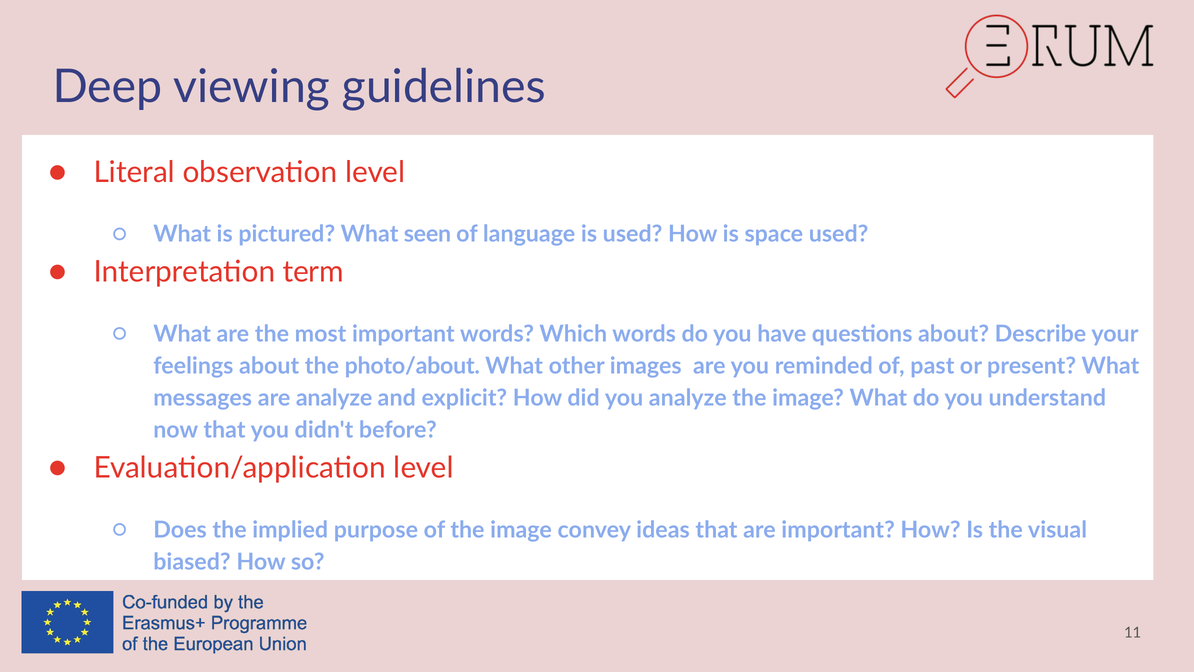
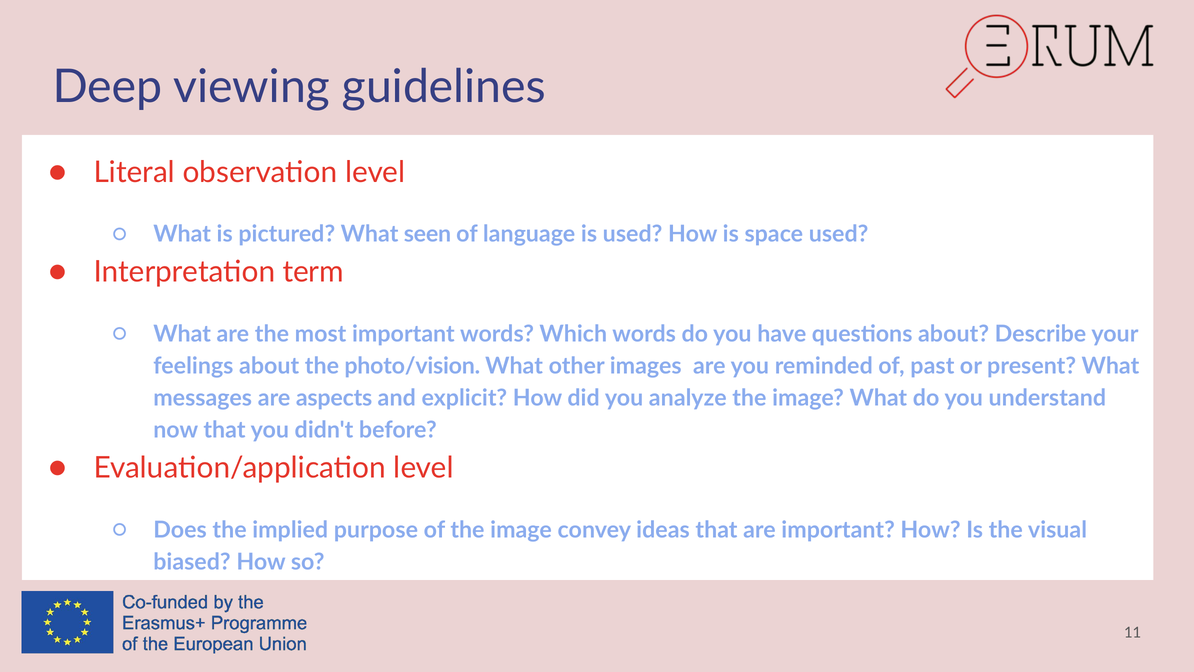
photo/about: photo/about -> photo/vision
are analyze: analyze -> aspects
